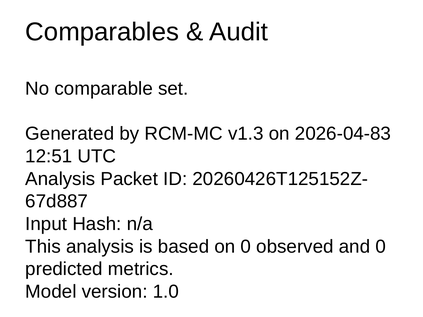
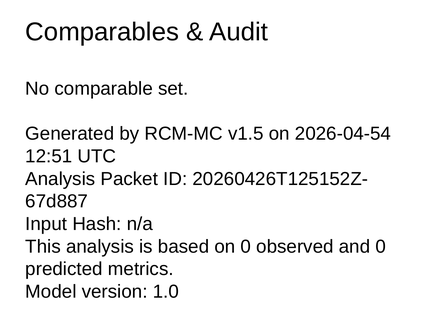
v1.3: v1.3 -> v1.5
2026-04-83: 2026-04-83 -> 2026-04-54
